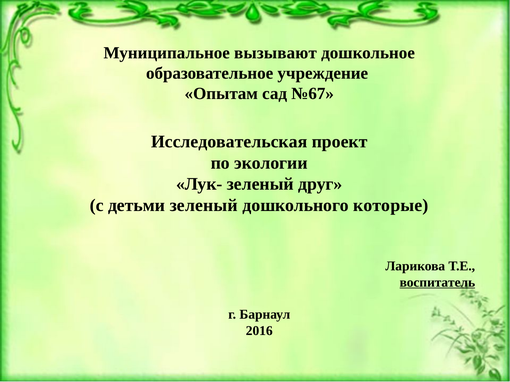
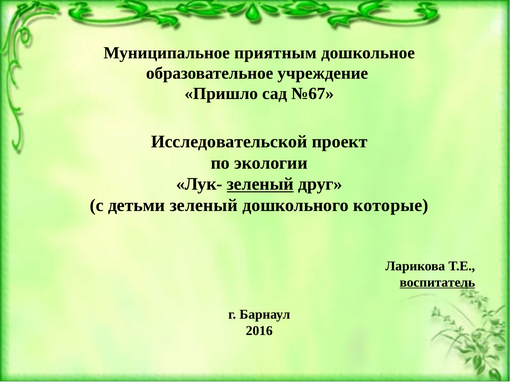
вызывают: вызывают -> приятным
Опытам: Опытам -> Пришло
Исследовательская: Исследовательская -> Исследовательской
зеленый at (260, 184) underline: none -> present
